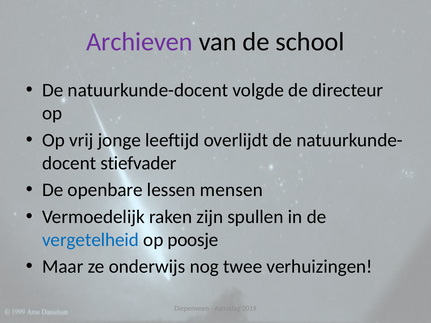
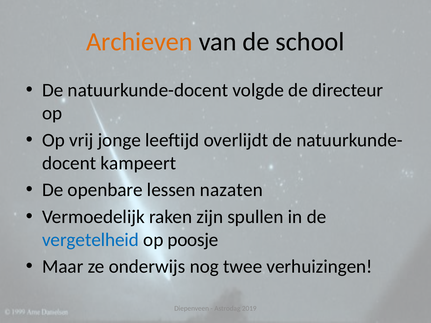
Archieven colour: purple -> orange
stiefvader: stiefvader -> kampeert
mensen: mensen -> nazaten
